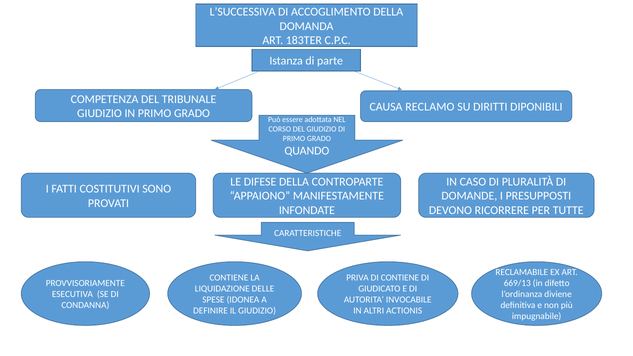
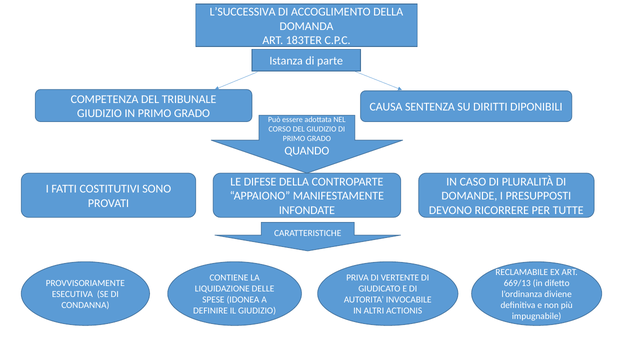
RECLAMO: RECLAMO -> SENTENZA
DI CONTIENE: CONTIENE -> VERTENTE
